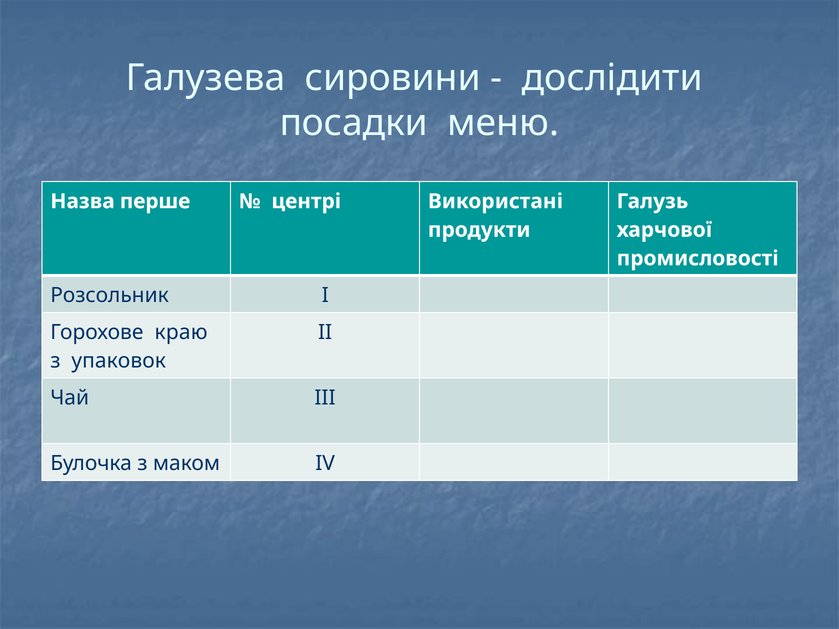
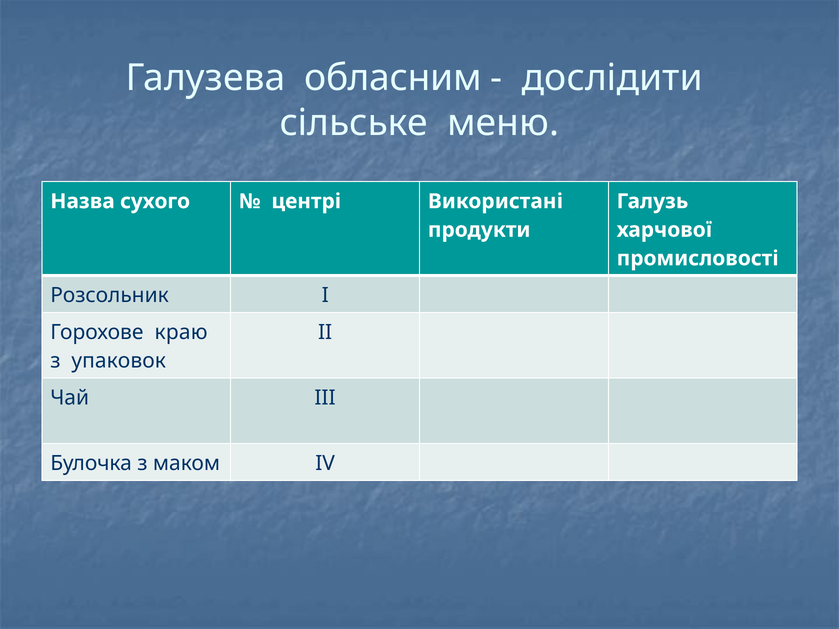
сировини: сировини -> обласним
посадки: посадки -> сільське
перше: перше -> сухого
